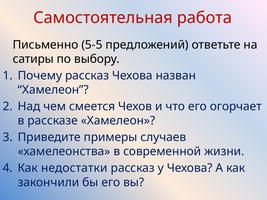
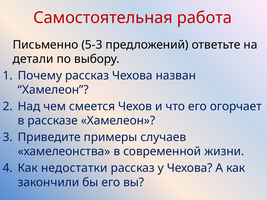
5-5: 5-5 -> 5-3
сатиры: сатиры -> детали
